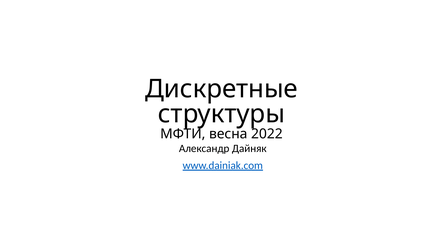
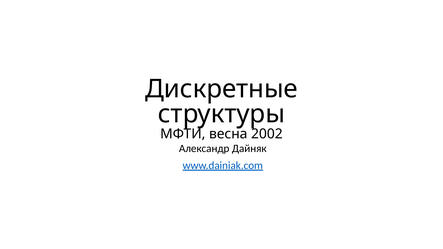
2022: 2022 -> 2002
